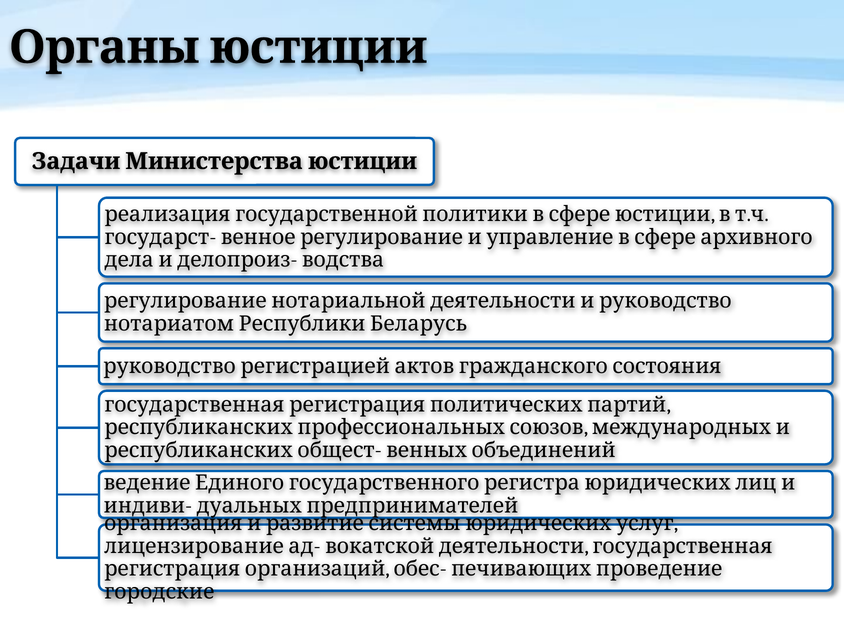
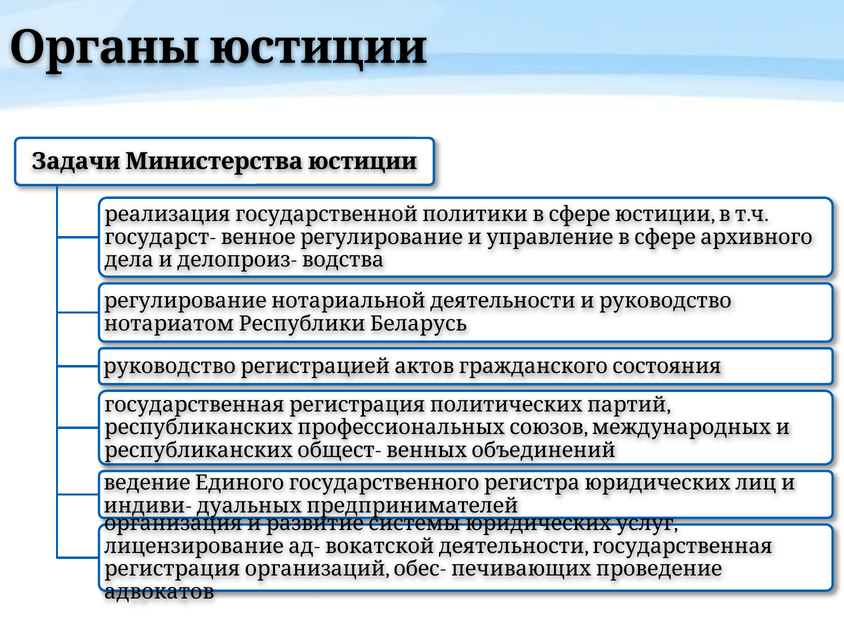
городские: городские -> адвокатов
